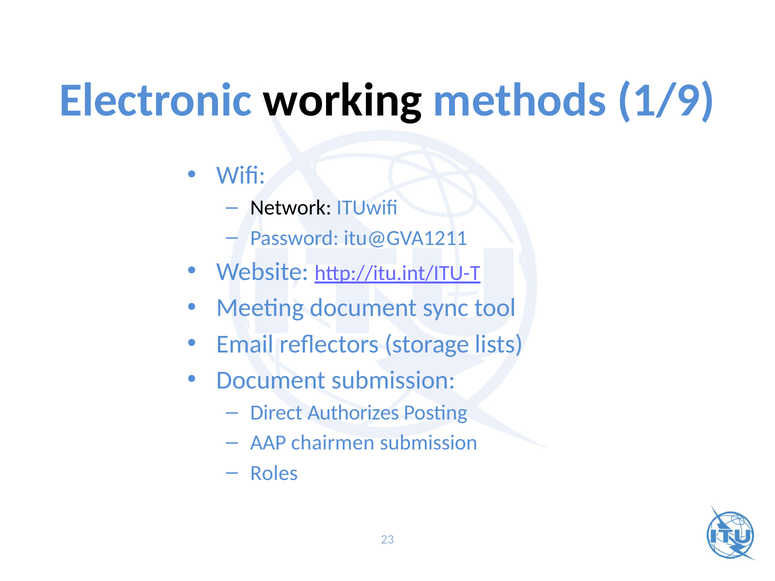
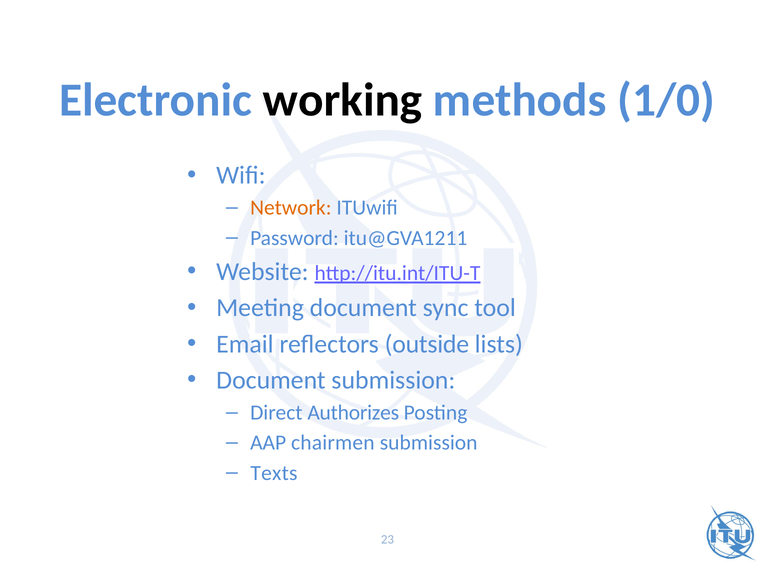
1/9: 1/9 -> 1/0
Network colour: black -> orange
storage: storage -> outside
Roles: Roles -> Texts
